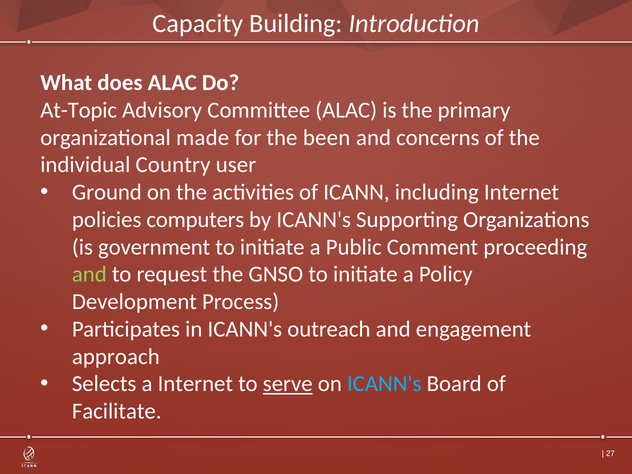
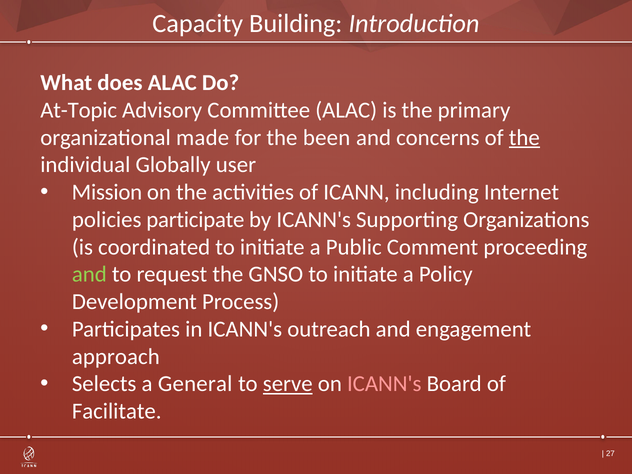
the at (524, 138) underline: none -> present
Country: Country -> Globally
Ground: Ground -> Mission
computers: computers -> participate
government: government -> coordinated
a Internet: Internet -> General
ICANN's at (384, 384) colour: light blue -> pink
